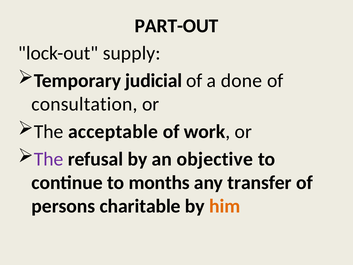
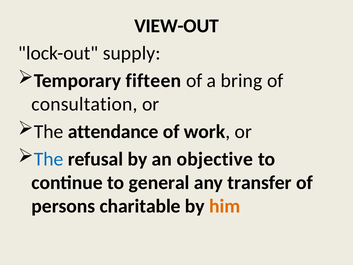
PART-OUT: PART-OUT -> VIEW-OUT
judicial: judicial -> fifteen
done: done -> bring
acceptable: acceptable -> attendance
The at (49, 159) colour: purple -> blue
months: months -> general
